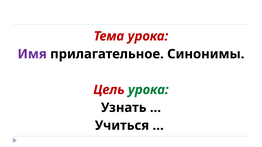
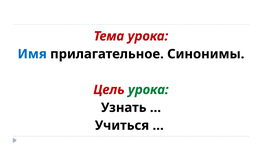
Имя colour: purple -> blue
